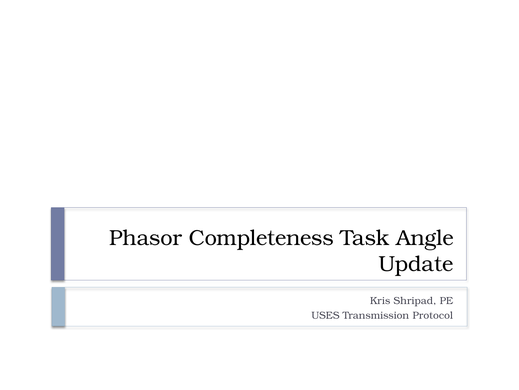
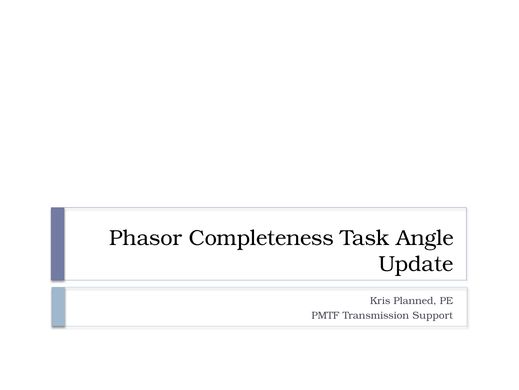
Shripad: Shripad -> Planned
USES: USES -> PMTF
Protocol: Protocol -> Support
